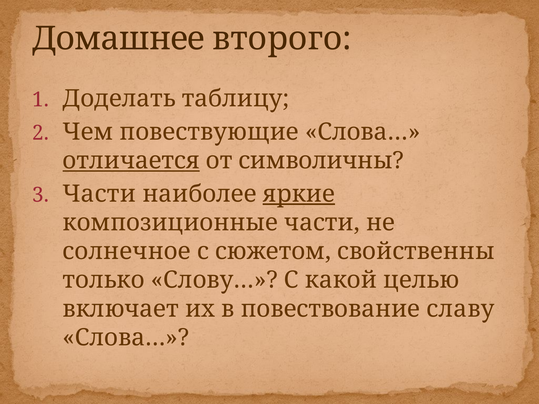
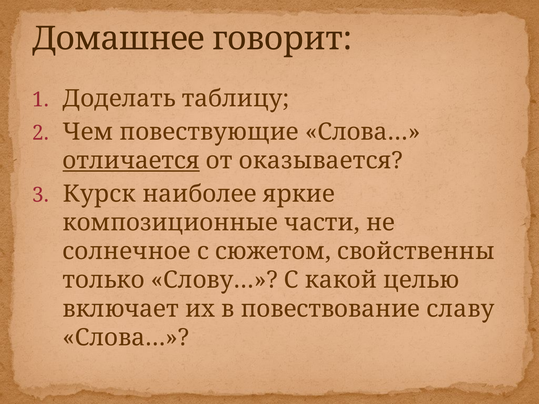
второго: второго -> говорит
символичны: символичны -> оказывается
Части at (99, 194): Части -> Курск
яркие underline: present -> none
